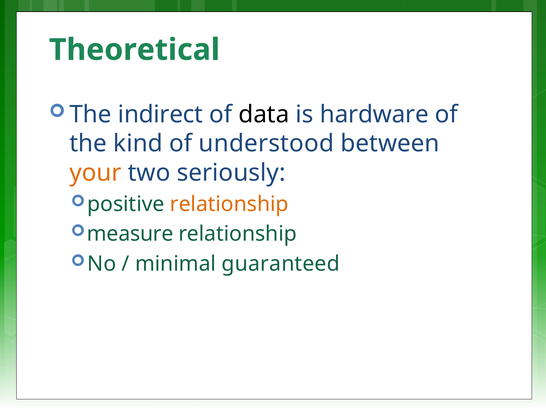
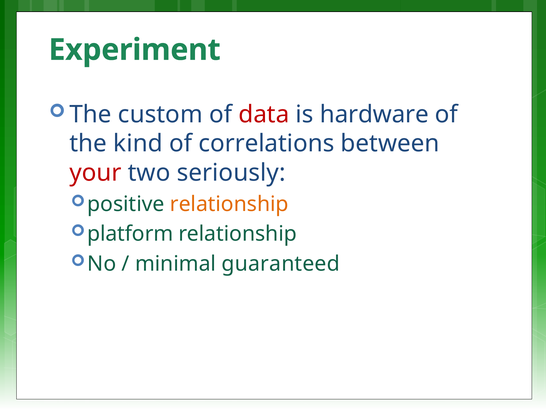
Theoretical: Theoretical -> Experiment
indirect: indirect -> custom
data colour: black -> red
understood: understood -> correlations
your colour: orange -> red
measure: measure -> platform
